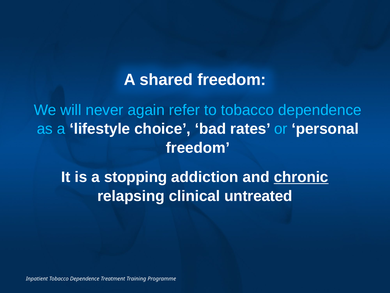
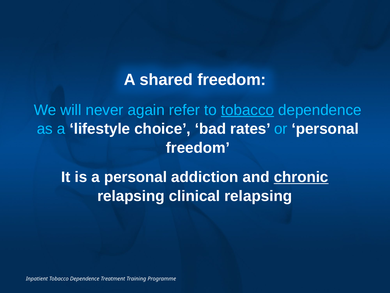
tobacco at (248, 110) underline: none -> present
a stopping: stopping -> personal
clinical untreated: untreated -> relapsing
